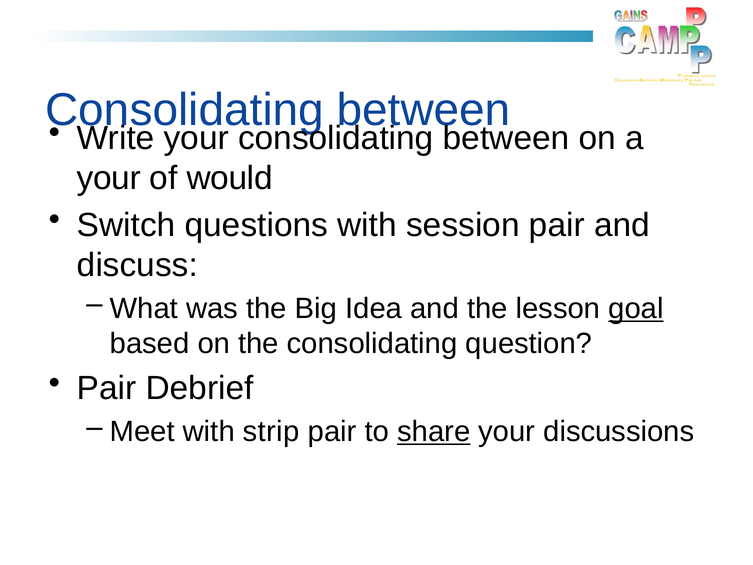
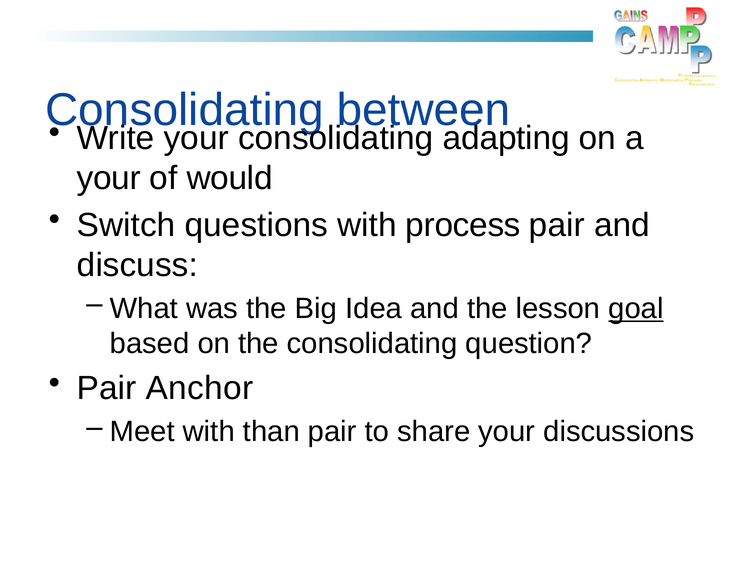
between at (506, 138): between -> adapting
session: session -> process
Debrief: Debrief -> Anchor
strip: strip -> than
share underline: present -> none
